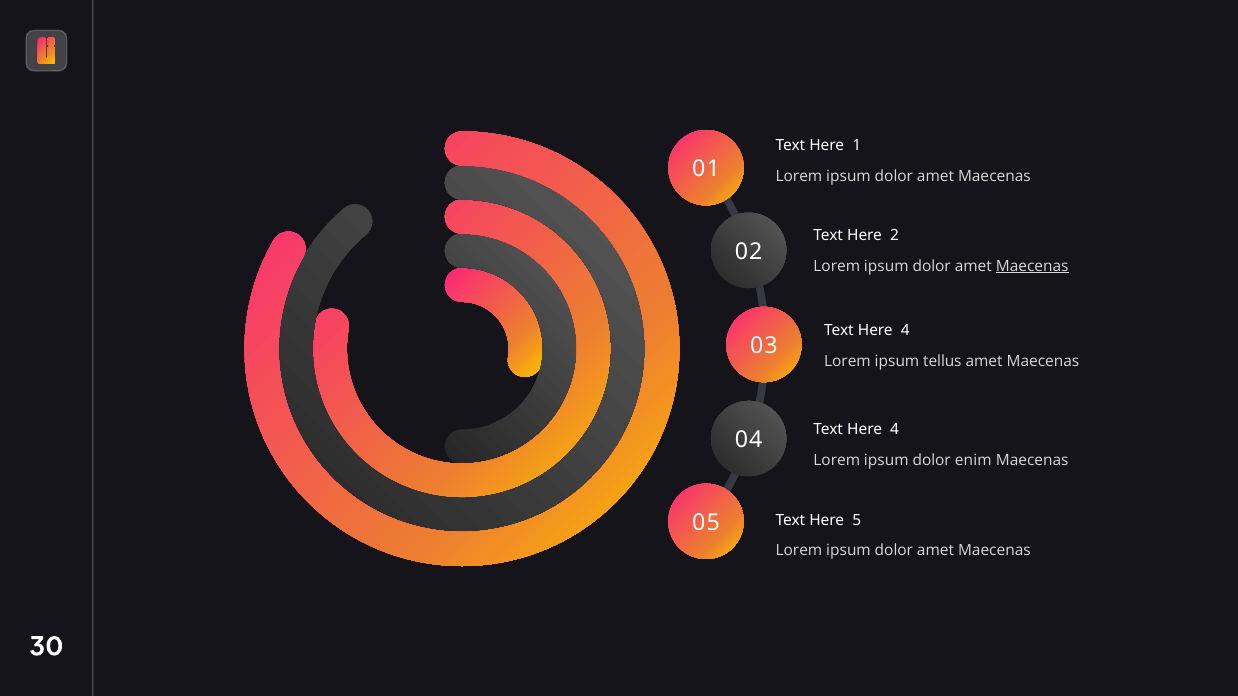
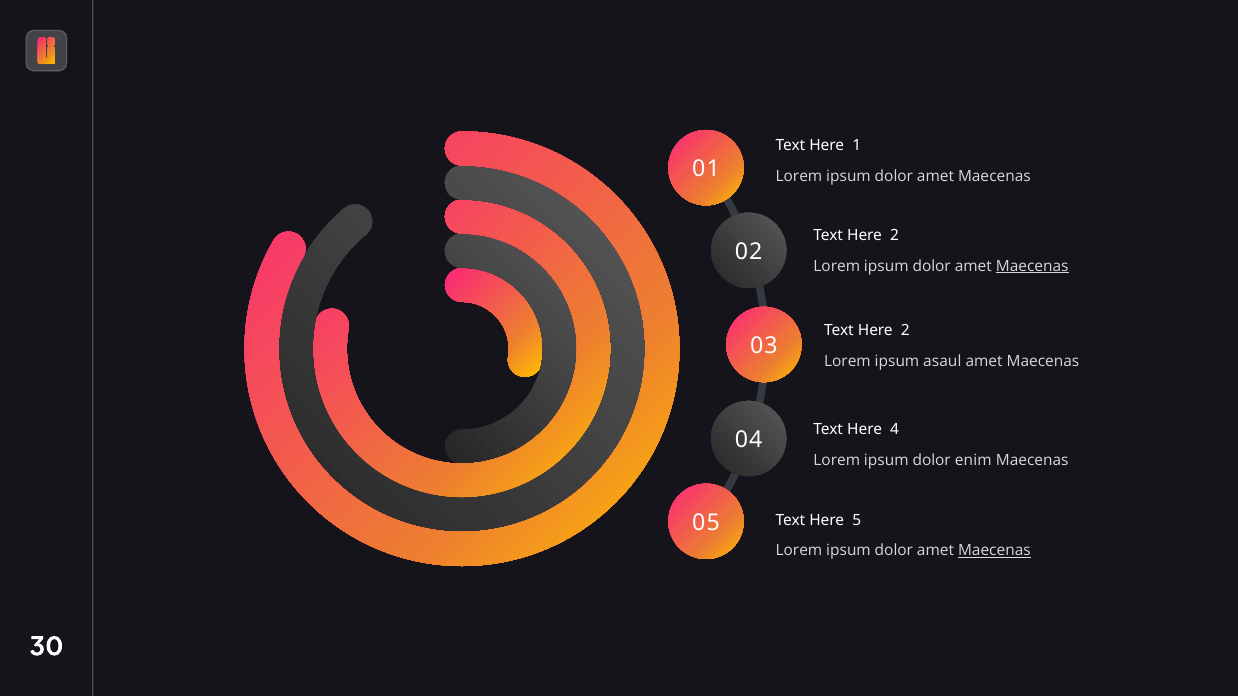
4 at (905, 331): 4 -> 2
tellus: tellus -> asaul
Maecenas at (994, 551) underline: none -> present
